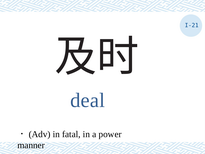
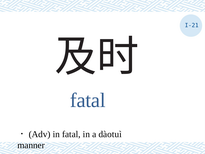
deal at (88, 100): deal -> fatal
power: power -> dàotuì
